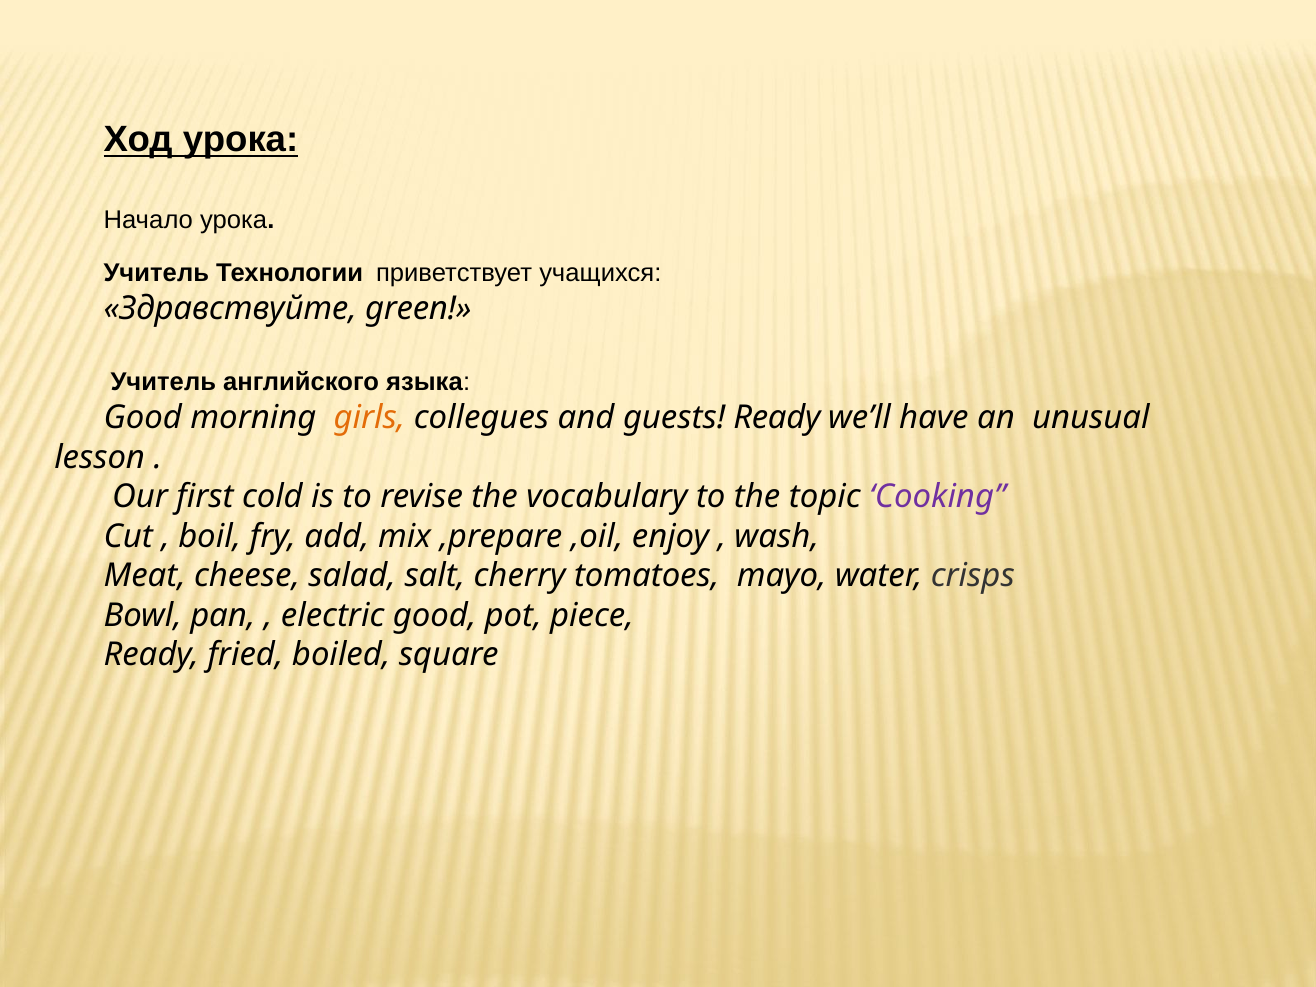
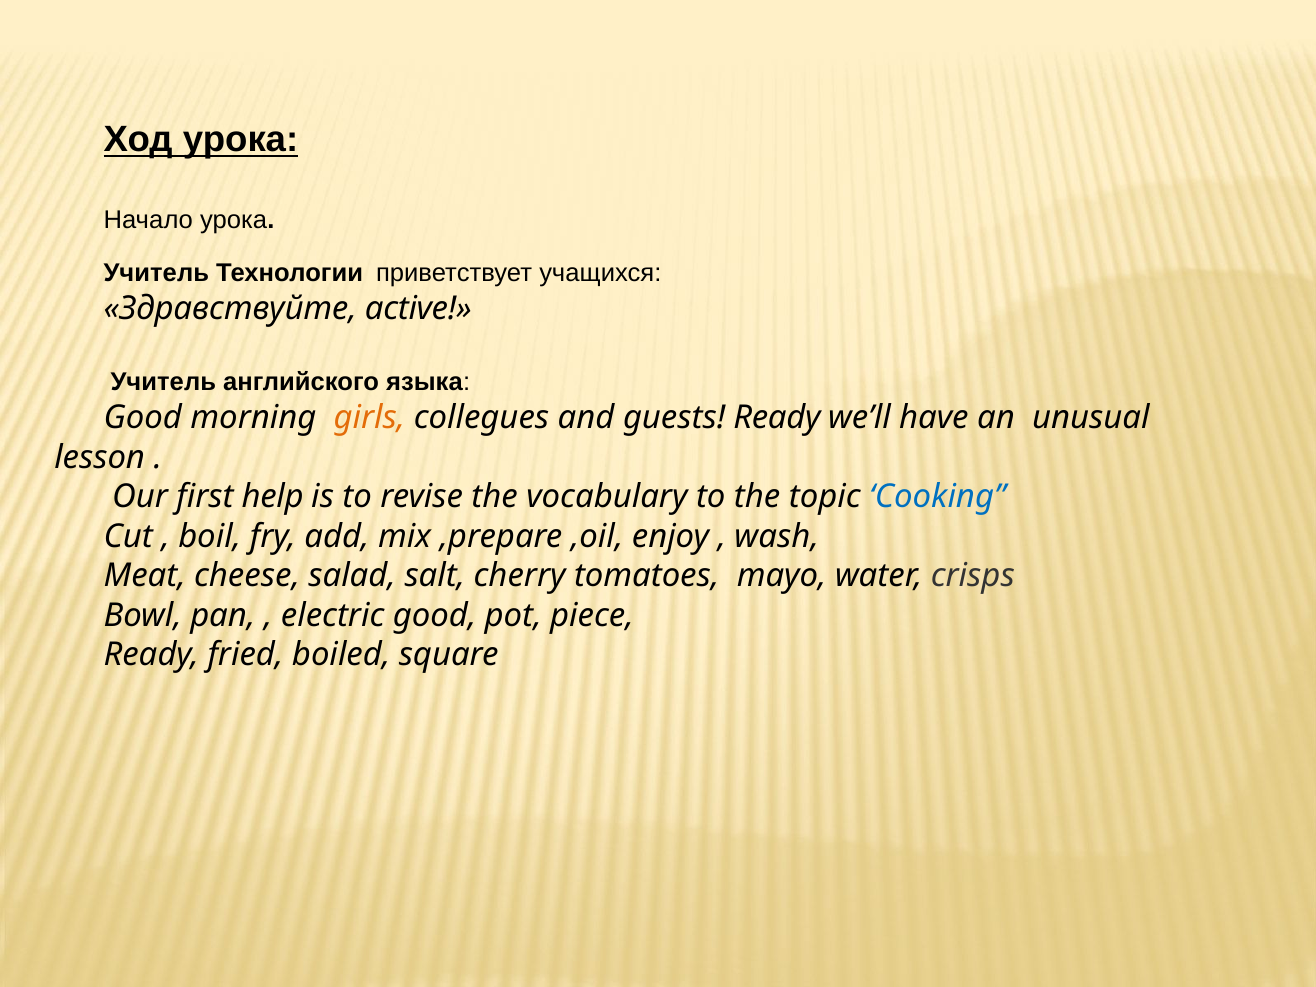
green: green -> active
cold: cold -> help
Cooking colour: purple -> blue
